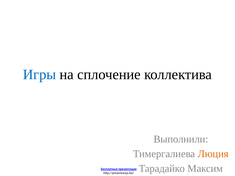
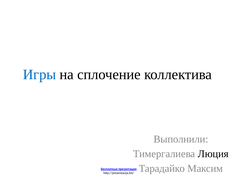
Люция colour: orange -> black
